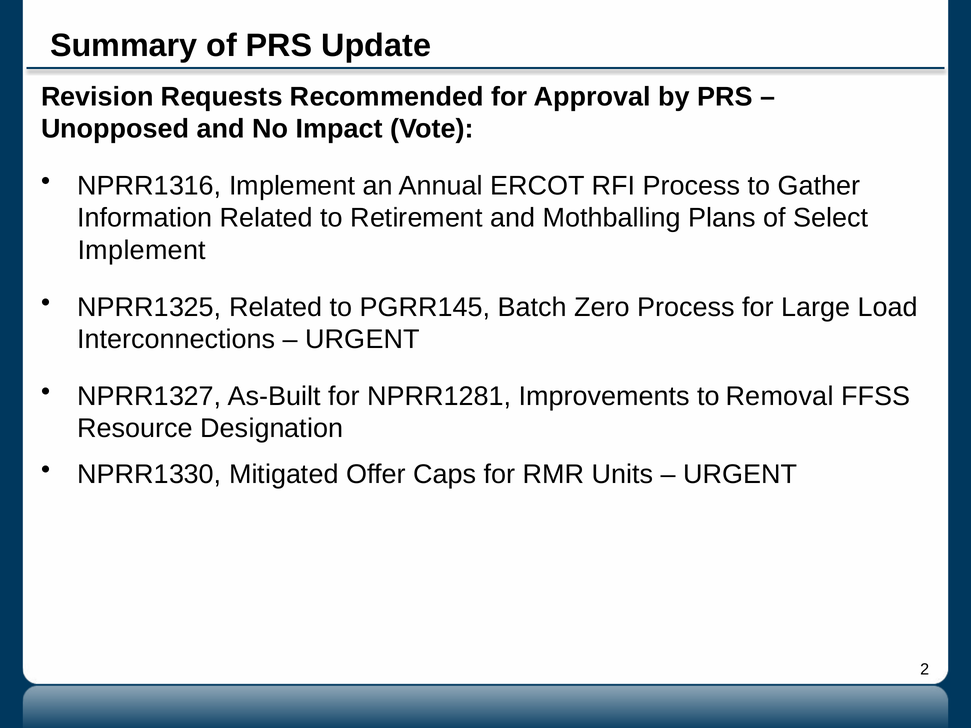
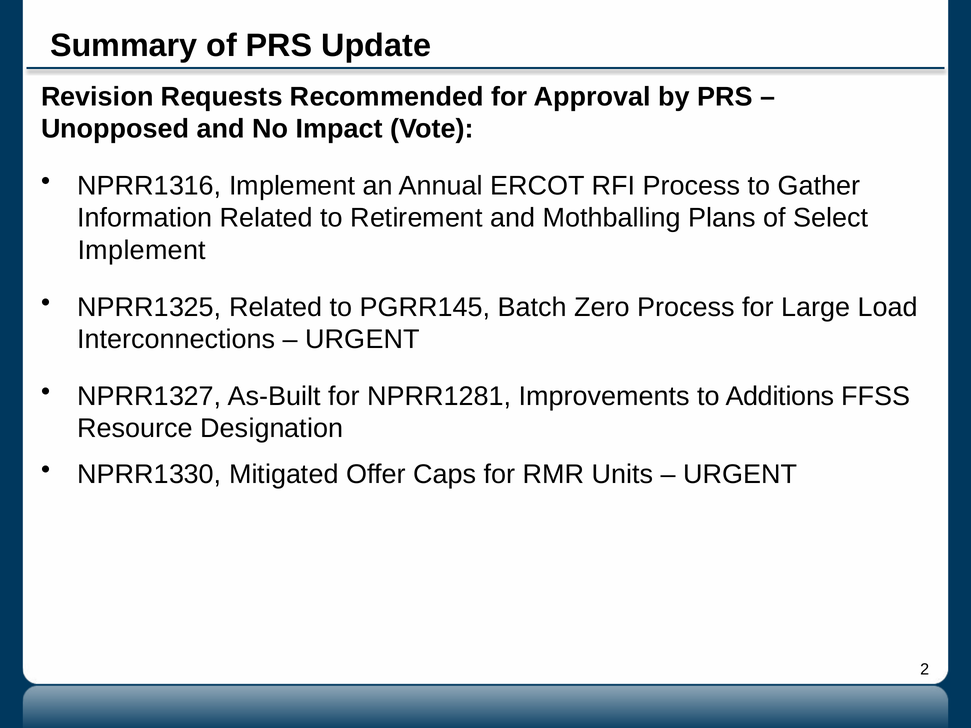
Removal: Removal -> Additions
